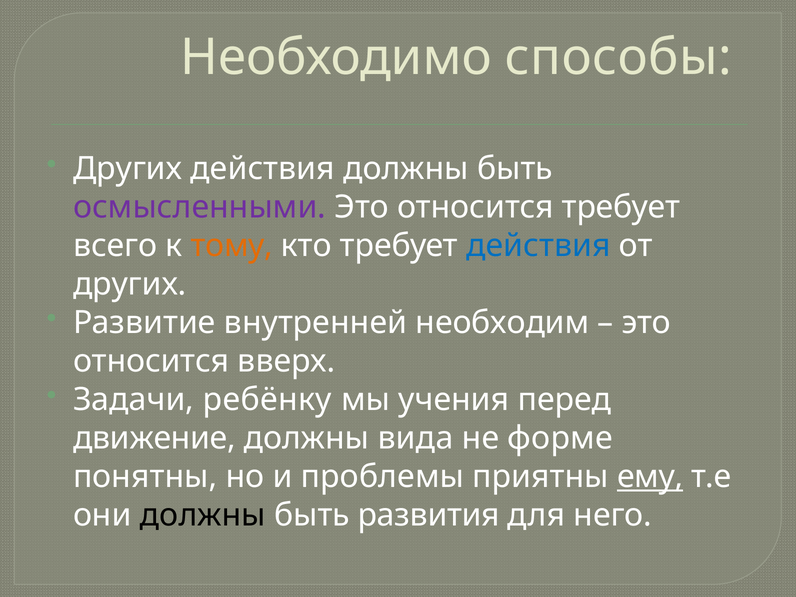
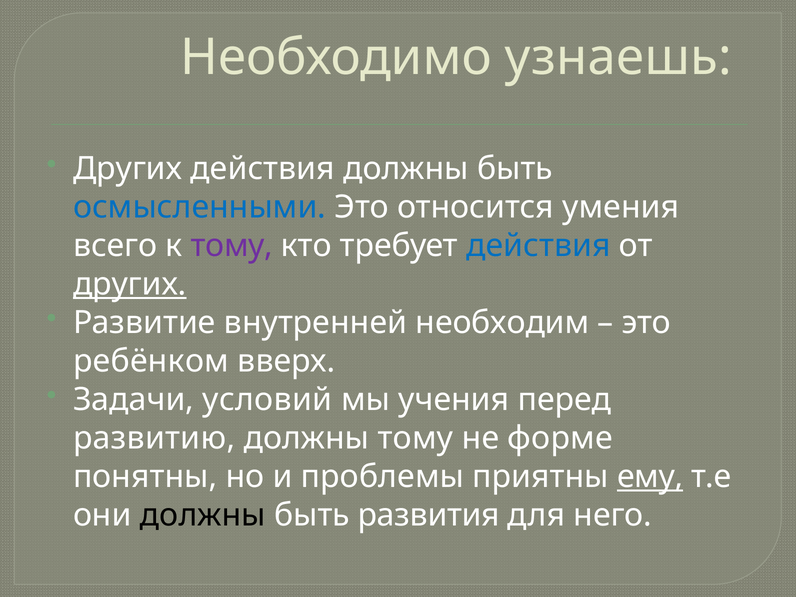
способы: способы -> узнаешь
осмысленными colour: purple -> blue
относится требует: требует -> умения
тому at (232, 246) colour: orange -> purple
других at (130, 284) underline: none -> present
относится at (151, 361): относится -> ребёнком
ребёнку: ребёнку -> условий
движение: движение -> развитию
должны вида: вида -> тому
